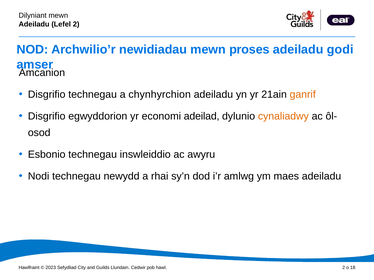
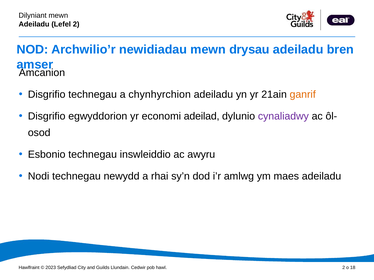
proses: proses -> drysau
godi: godi -> bren
cynaliadwy colour: orange -> purple
